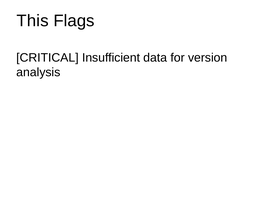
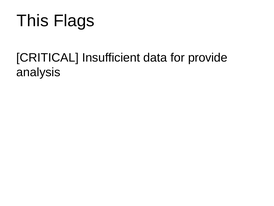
version: version -> provide
